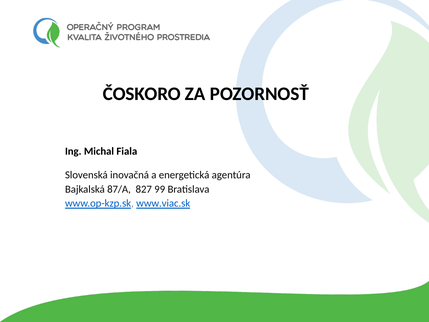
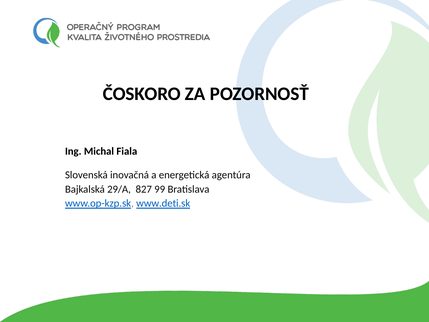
87/A: 87/A -> 29/A
www.viac.sk: www.viac.sk -> www.deti.sk
